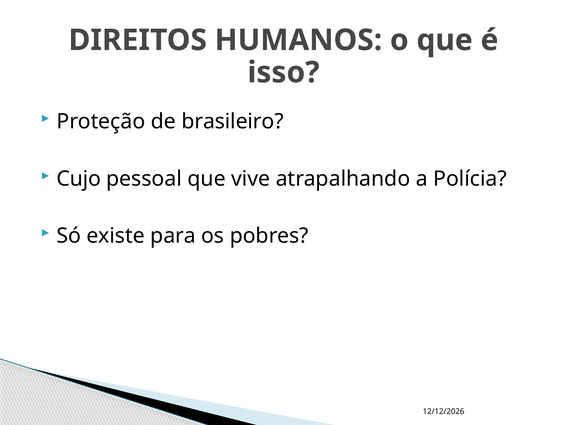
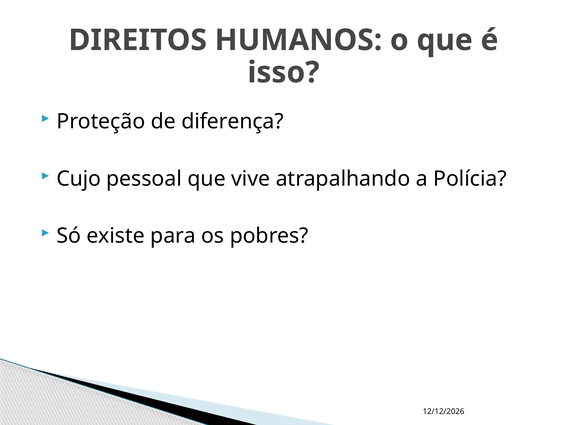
brasileiro: brasileiro -> diferença
